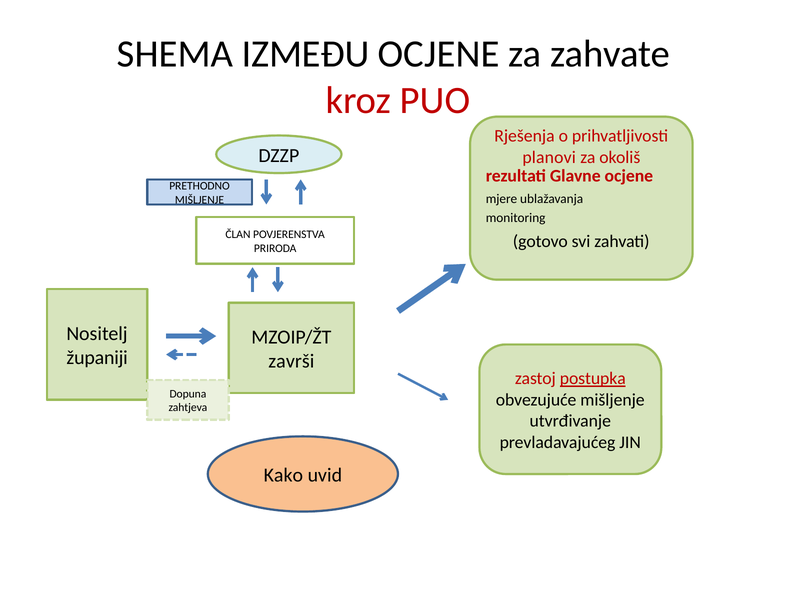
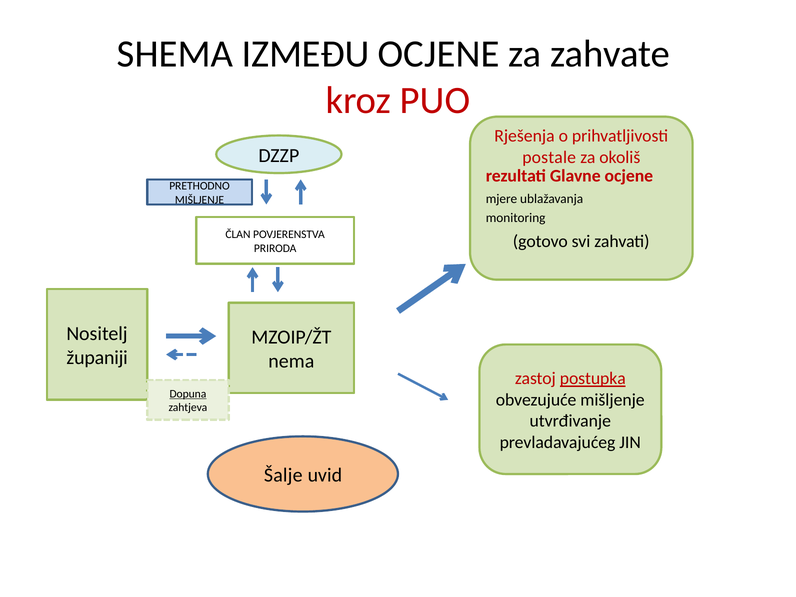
planovi: planovi -> postale
završi: završi -> nema
Dopuna underline: none -> present
Kako: Kako -> Šalje
